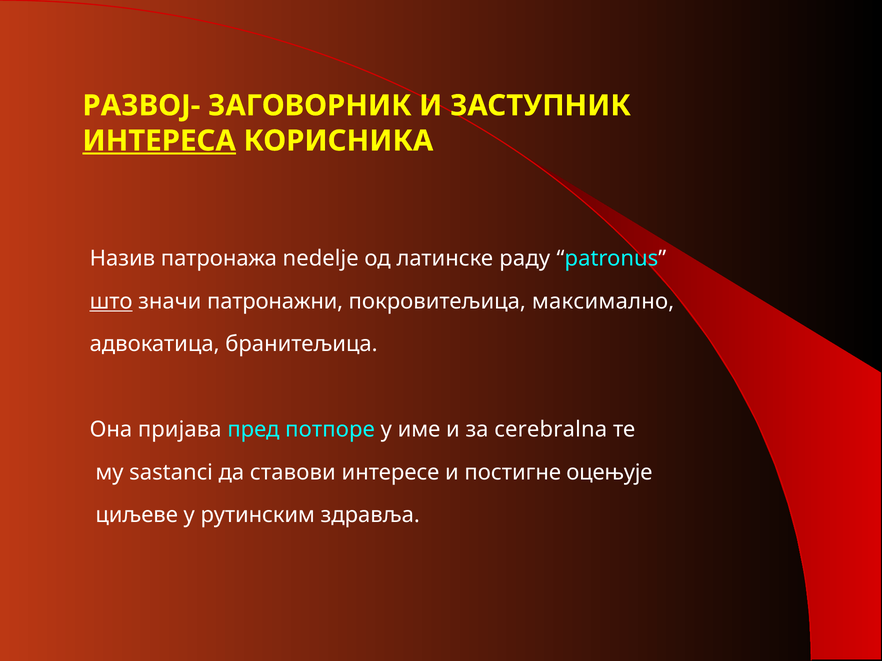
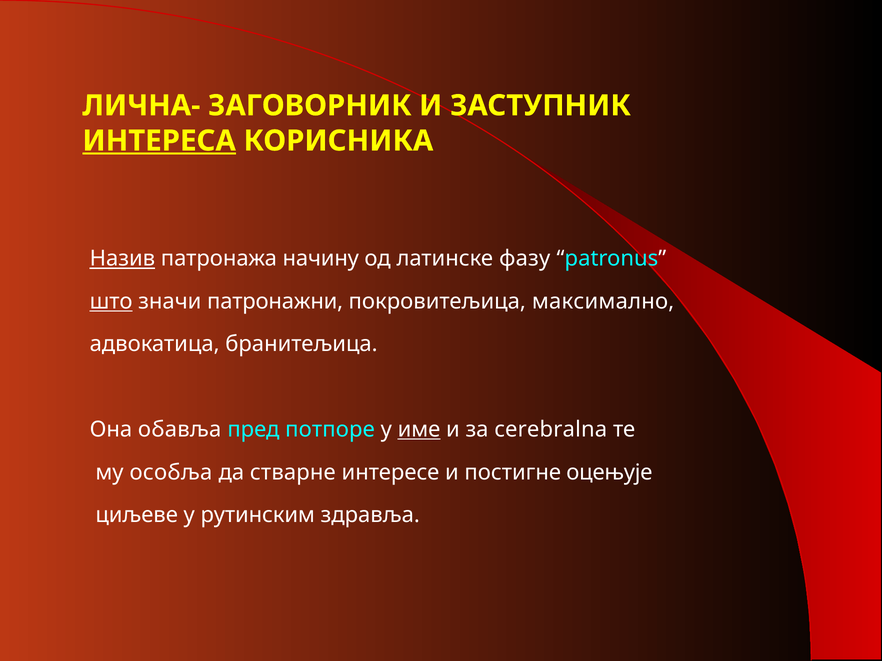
РАЗВОЈ-: РАЗВОЈ- -> ЛИЧНА-
Назив underline: none -> present
nedelje: nedelje -> начину
раду: раду -> фазу
пријава: пријава -> обавља
име underline: none -> present
sastanci: sastanci -> особља
ставови: ставови -> стварне
